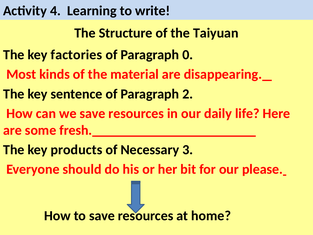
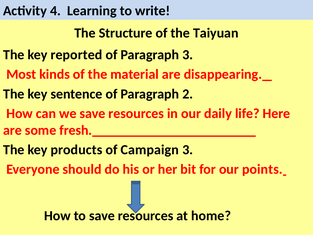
factories: factories -> reported
Paragraph 0: 0 -> 3
Necessary: Necessary -> Campaign
please: please -> points
